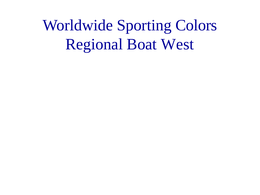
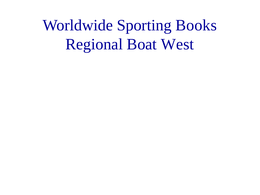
Colors: Colors -> Books
